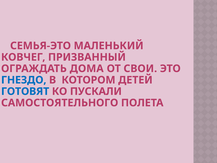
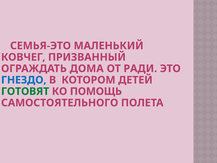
СВОИ: СВОИ -> РАДИ
ГОТОВЯТ colour: blue -> green
ПУСКАЛИ: ПУСКАЛИ -> ПОМОЩЬ
